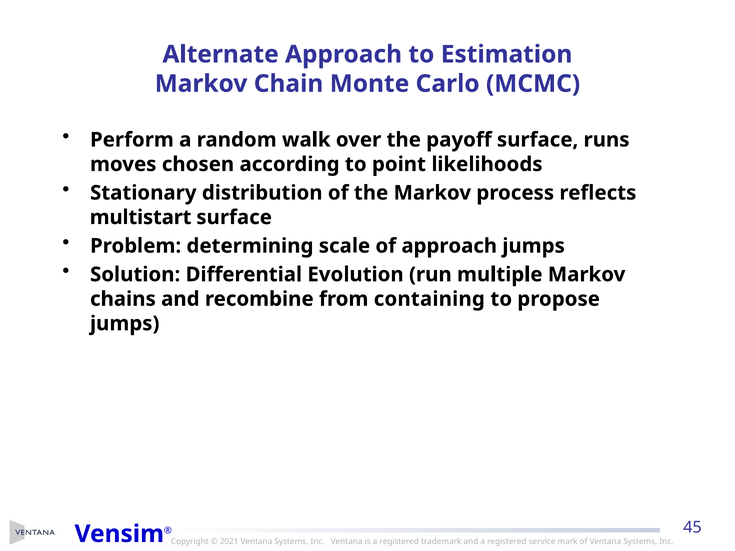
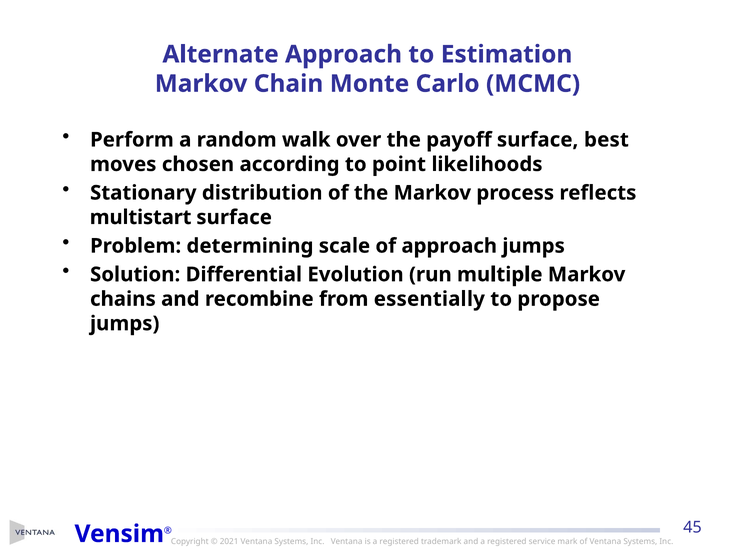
runs: runs -> best
containing: containing -> essentially
